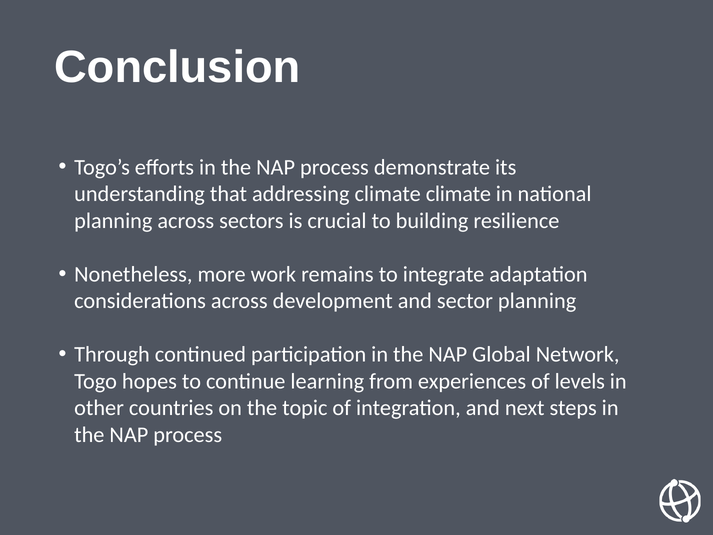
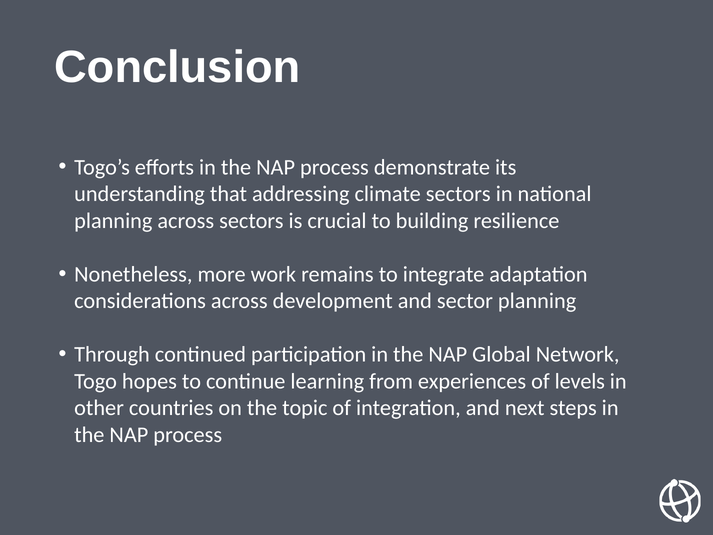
climate climate: climate -> sectors
